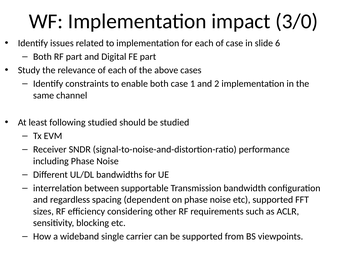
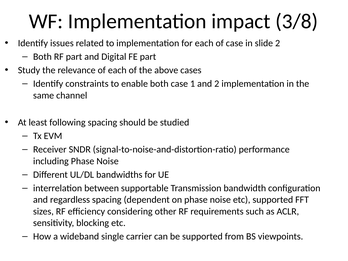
3/0: 3/0 -> 3/8
slide 6: 6 -> 2
following studied: studied -> spacing
